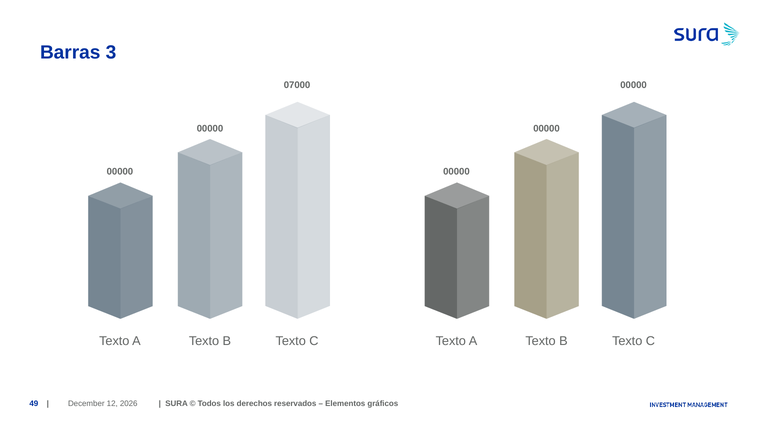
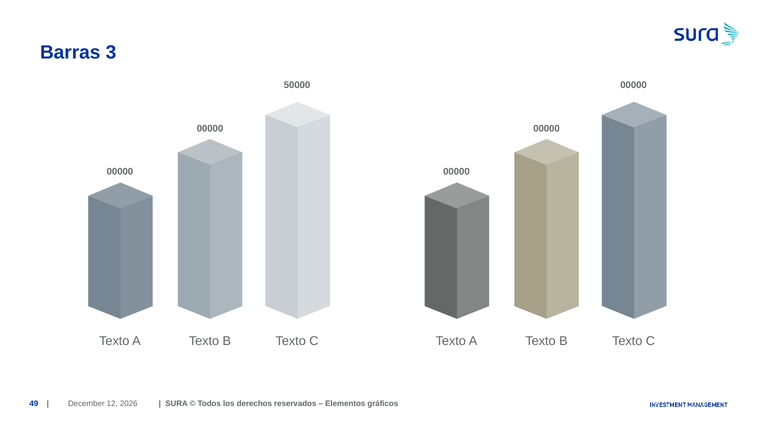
07000: 07000 -> 50000
